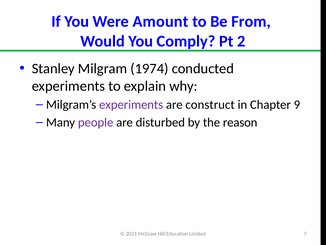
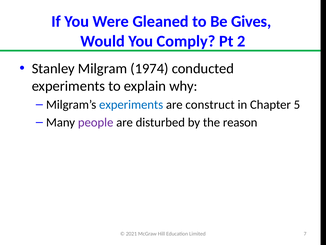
Amount: Amount -> Gleaned
From: From -> Gives
experiments at (131, 104) colour: purple -> blue
9: 9 -> 5
